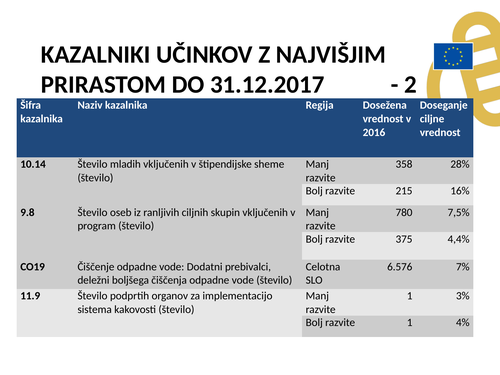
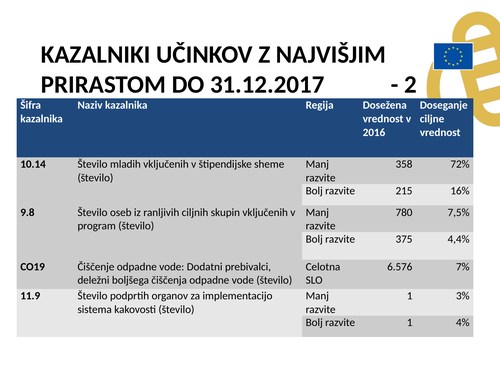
28%: 28% -> 72%
